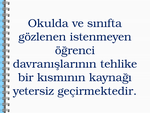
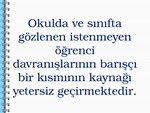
tehlike: tehlike -> barışçı
